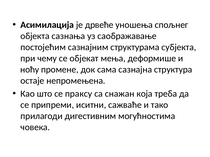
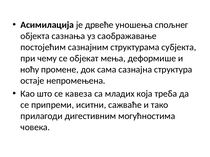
праксу: праксу -> кавеза
снажан: снажан -> младих
